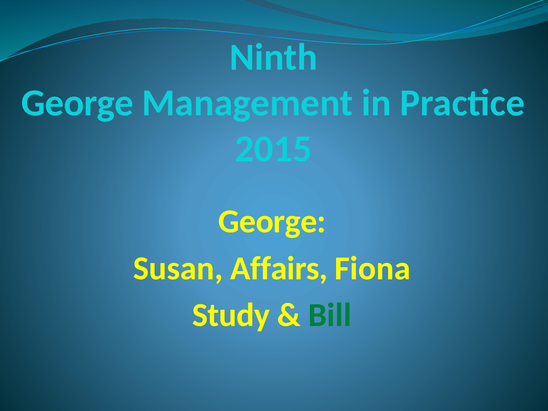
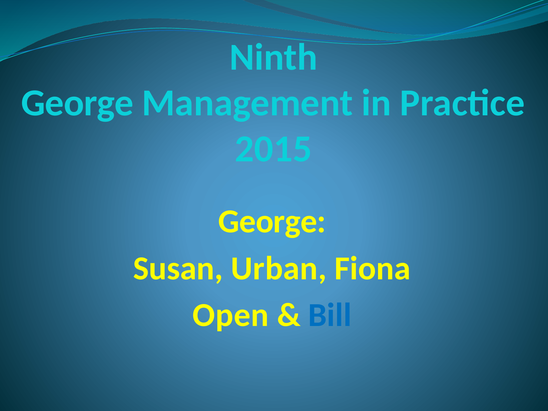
Affairs: Affairs -> Urban
Study: Study -> Open
Bill colour: green -> blue
